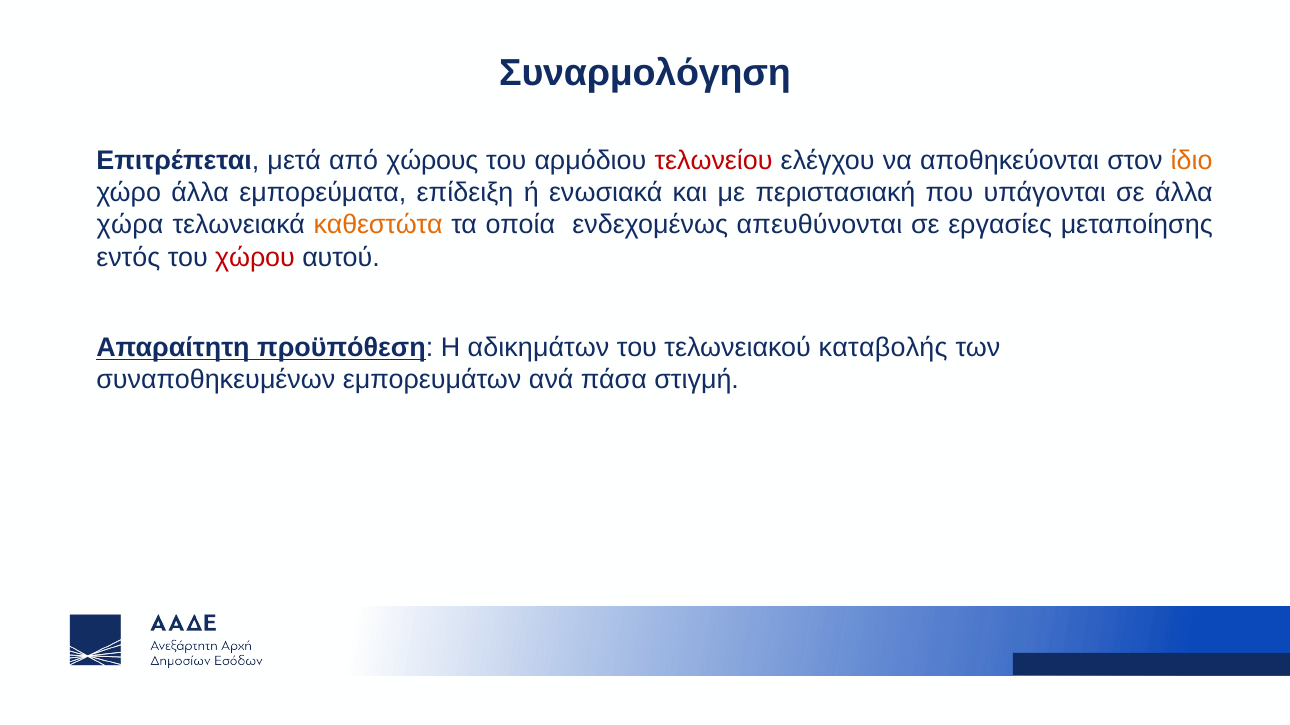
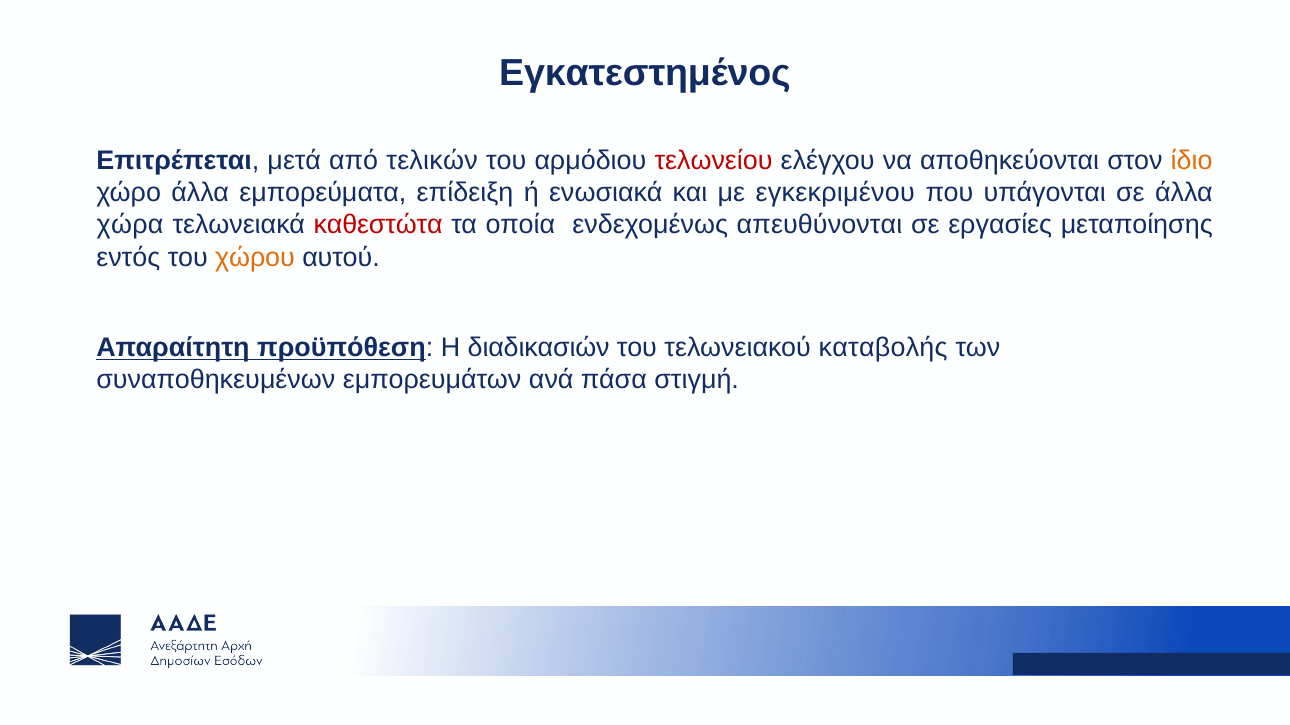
Συναρμολόγηση: Συναρμολόγηση -> Εγκατεστημένος
χώρους: χώρους -> τελικών
περιστασιακή: περιστασιακή -> εγκεκριμένου
καθεστώτα colour: orange -> red
χώρου colour: red -> orange
αδικημάτων: αδικημάτων -> διαδικασιών
